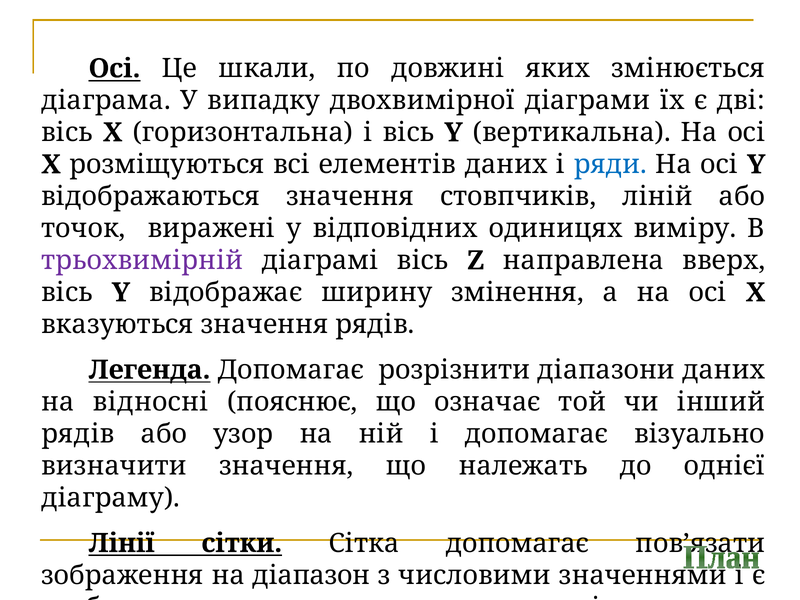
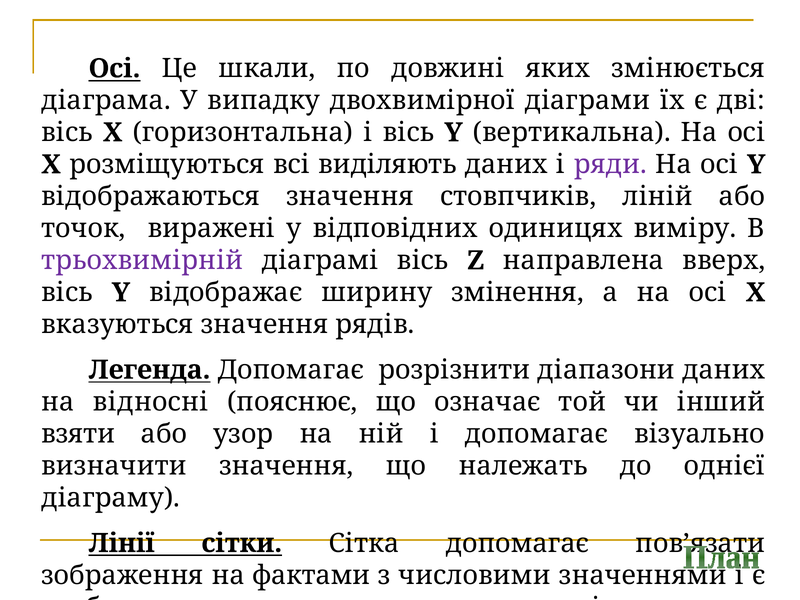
елементів: елементів -> виділяють
ряди colour: blue -> purple
рядів at (78, 434): рядів -> взяти
діапазон: діапазон -> фактами
